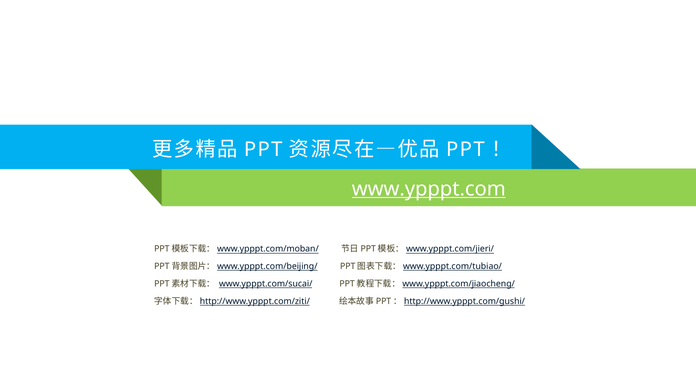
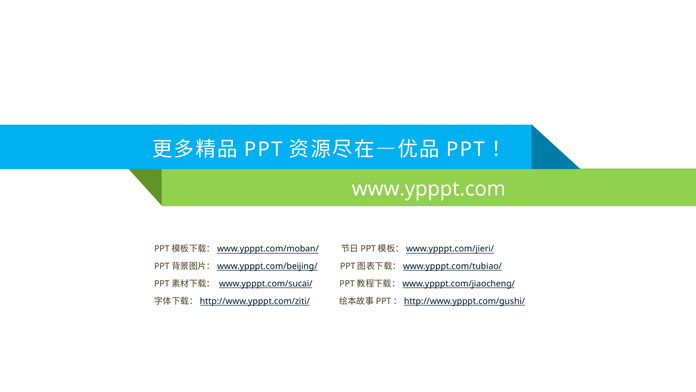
www.ypppt.com underline: present -> none
